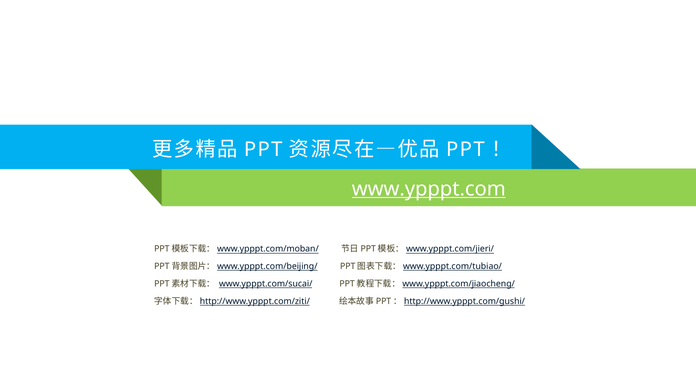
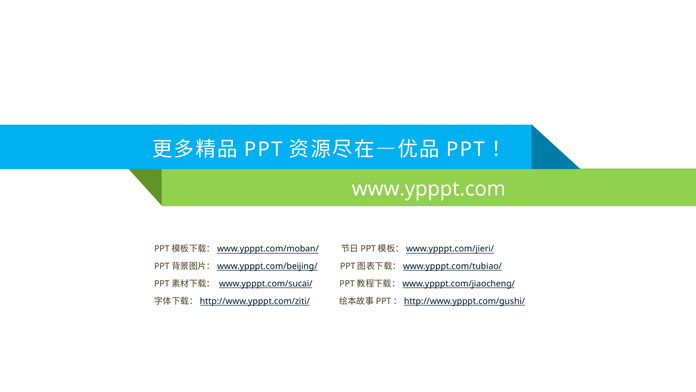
www.ypppt.com underline: present -> none
